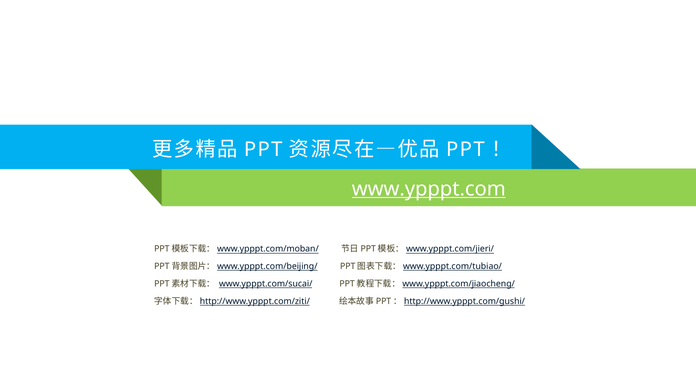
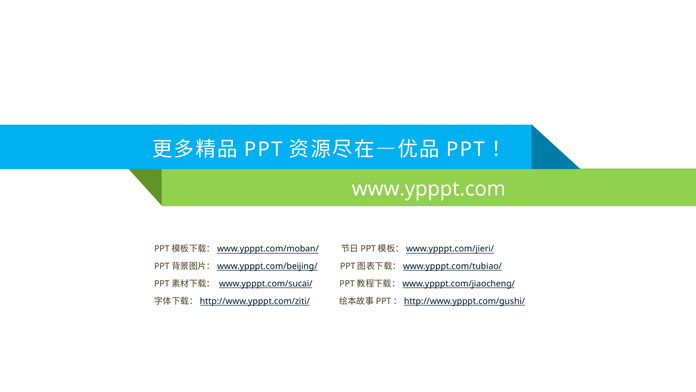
www.ypppt.com underline: present -> none
